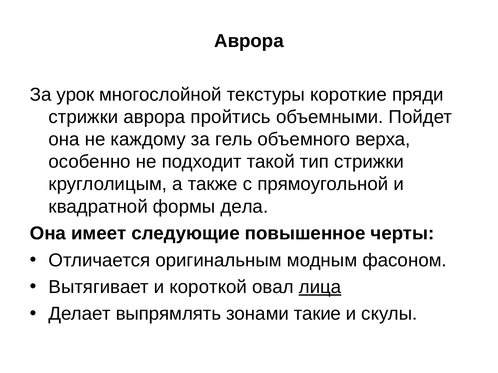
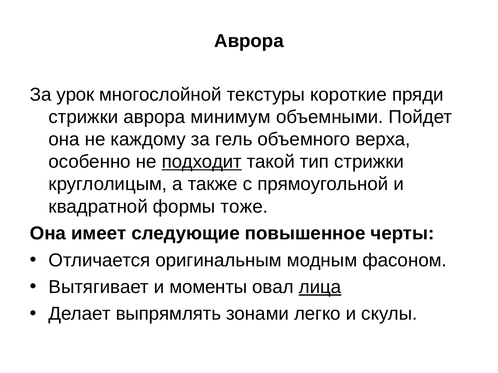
пройтись: пройтись -> минимум
подходит underline: none -> present
дела: дела -> тоже
короткой: короткой -> моменты
такие: такие -> легко
